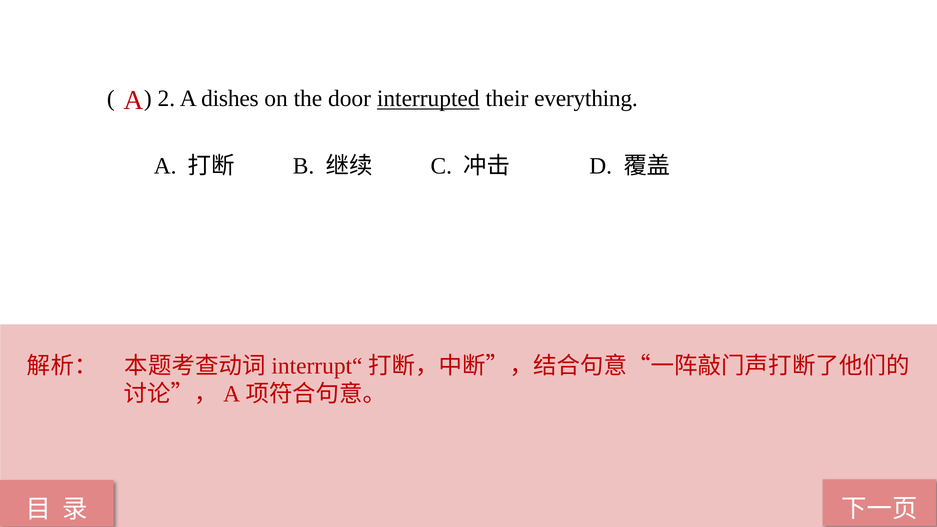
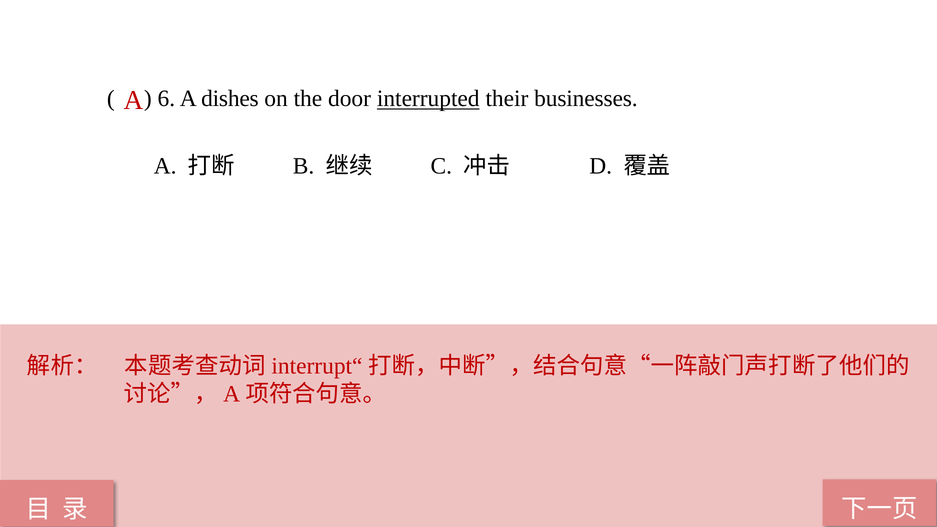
2: 2 -> 6
everything: everything -> businesses
